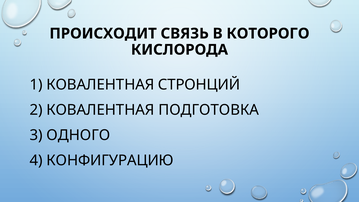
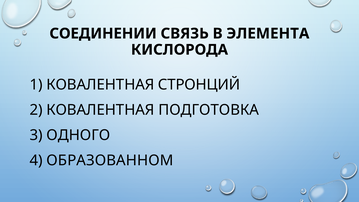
ПРОИСХОДИТ: ПРОИСХОДИТ -> СОЕДИНЕНИИ
КОТОРОГО: КОТОРОГО -> ЭЛЕМЕНТА
КОНФИГУРАЦИЮ: КОНФИГУРАЦИЮ -> ОБРАЗОВАННОМ
